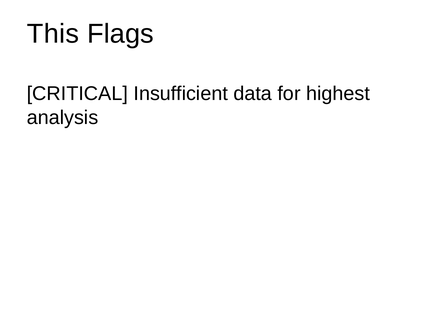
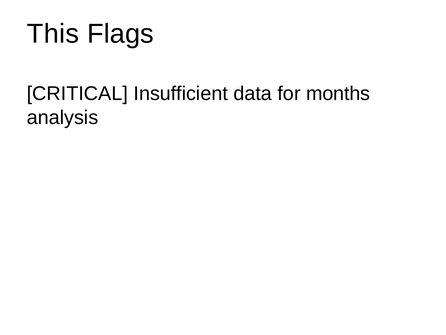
highest: highest -> months
